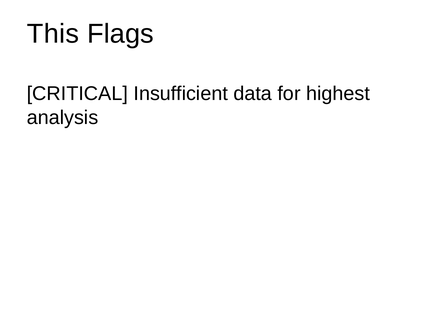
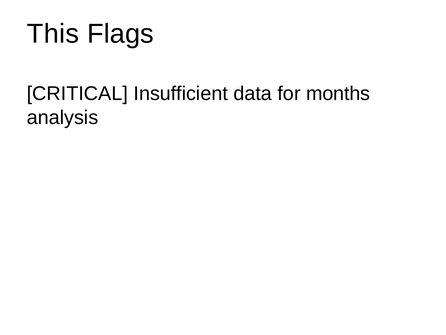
highest: highest -> months
